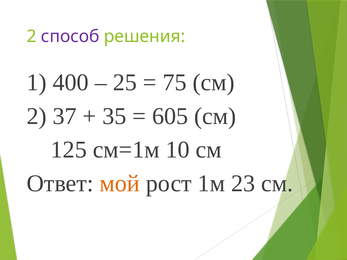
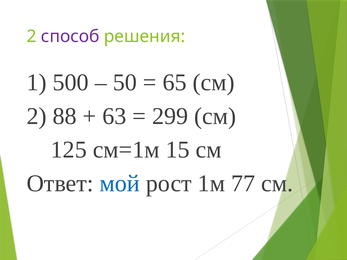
400: 400 -> 500
25: 25 -> 50
75: 75 -> 65
37: 37 -> 88
35: 35 -> 63
605: 605 -> 299
10: 10 -> 15
мой colour: orange -> blue
23: 23 -> 77
